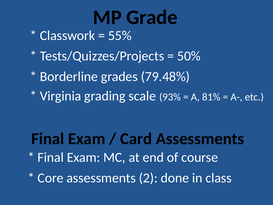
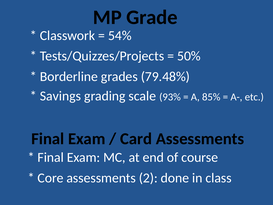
55%: 55% -> 54%
Virginia: Virginia -> Savings
81%: 81% -> 85%
